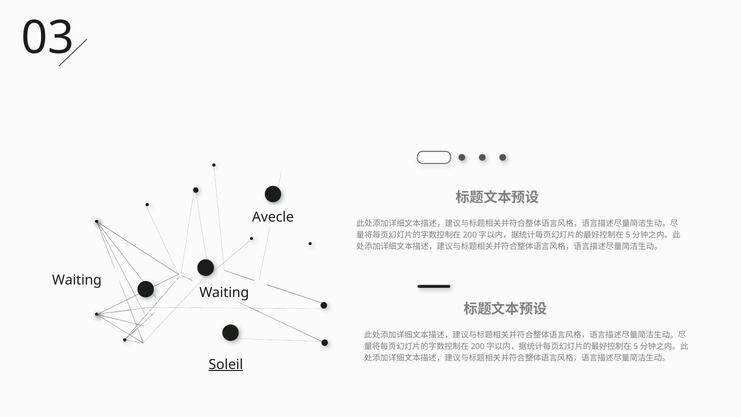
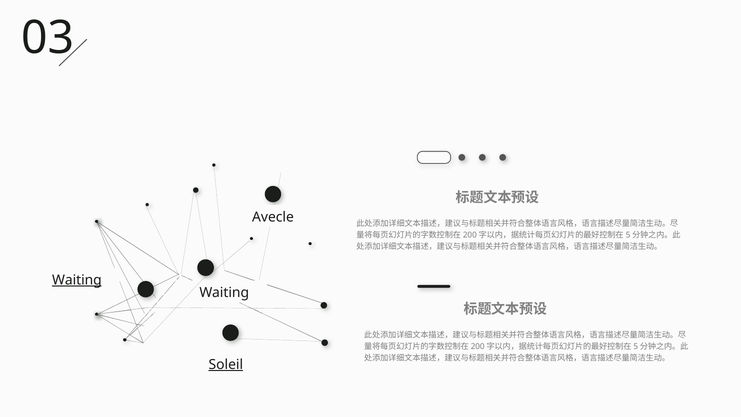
Waiting at (77, 280) underline: none -> present
